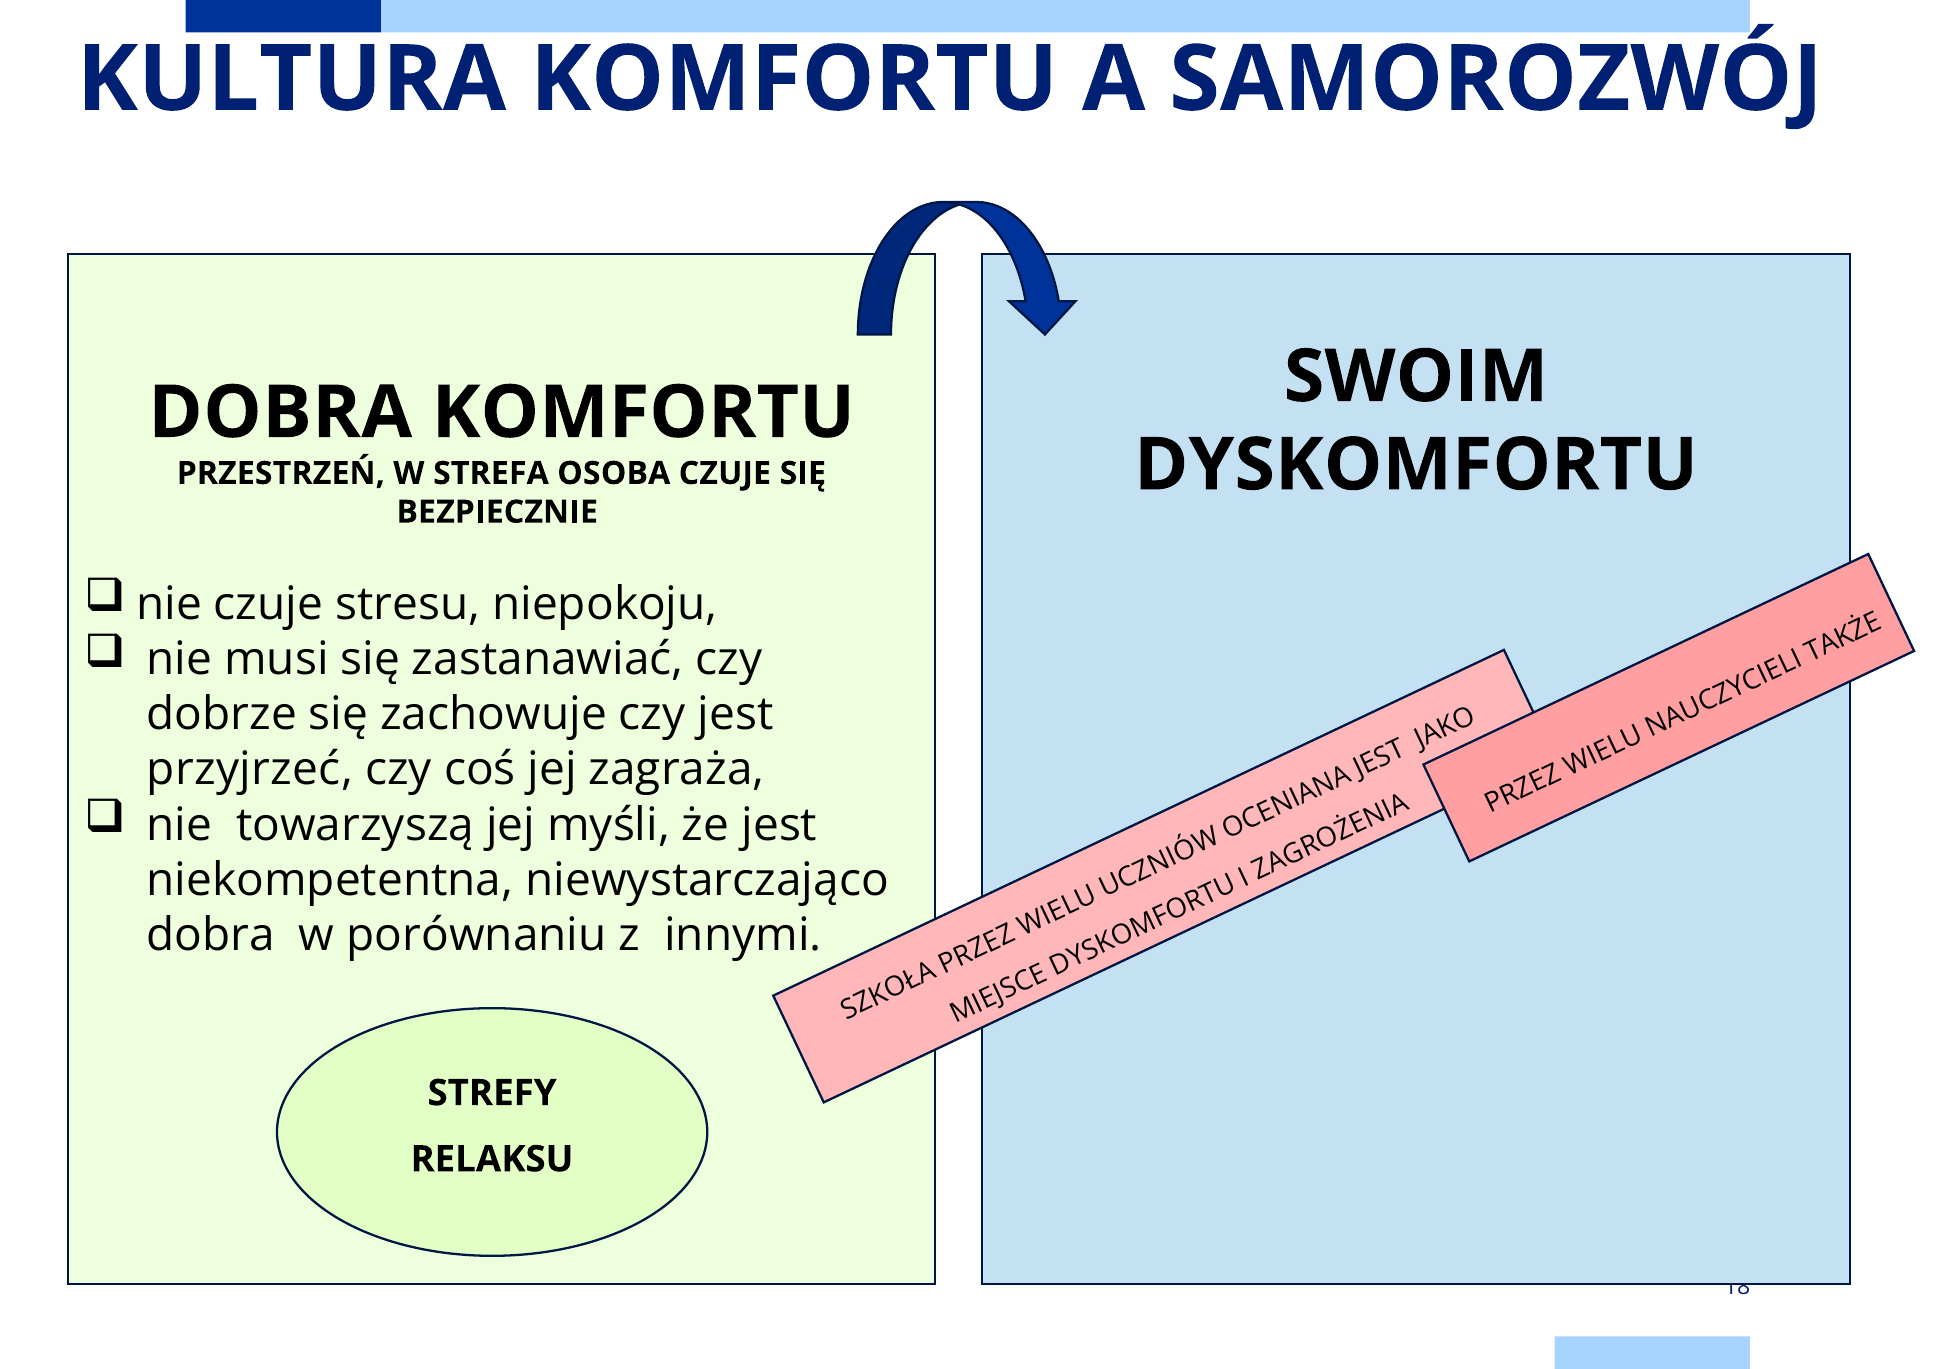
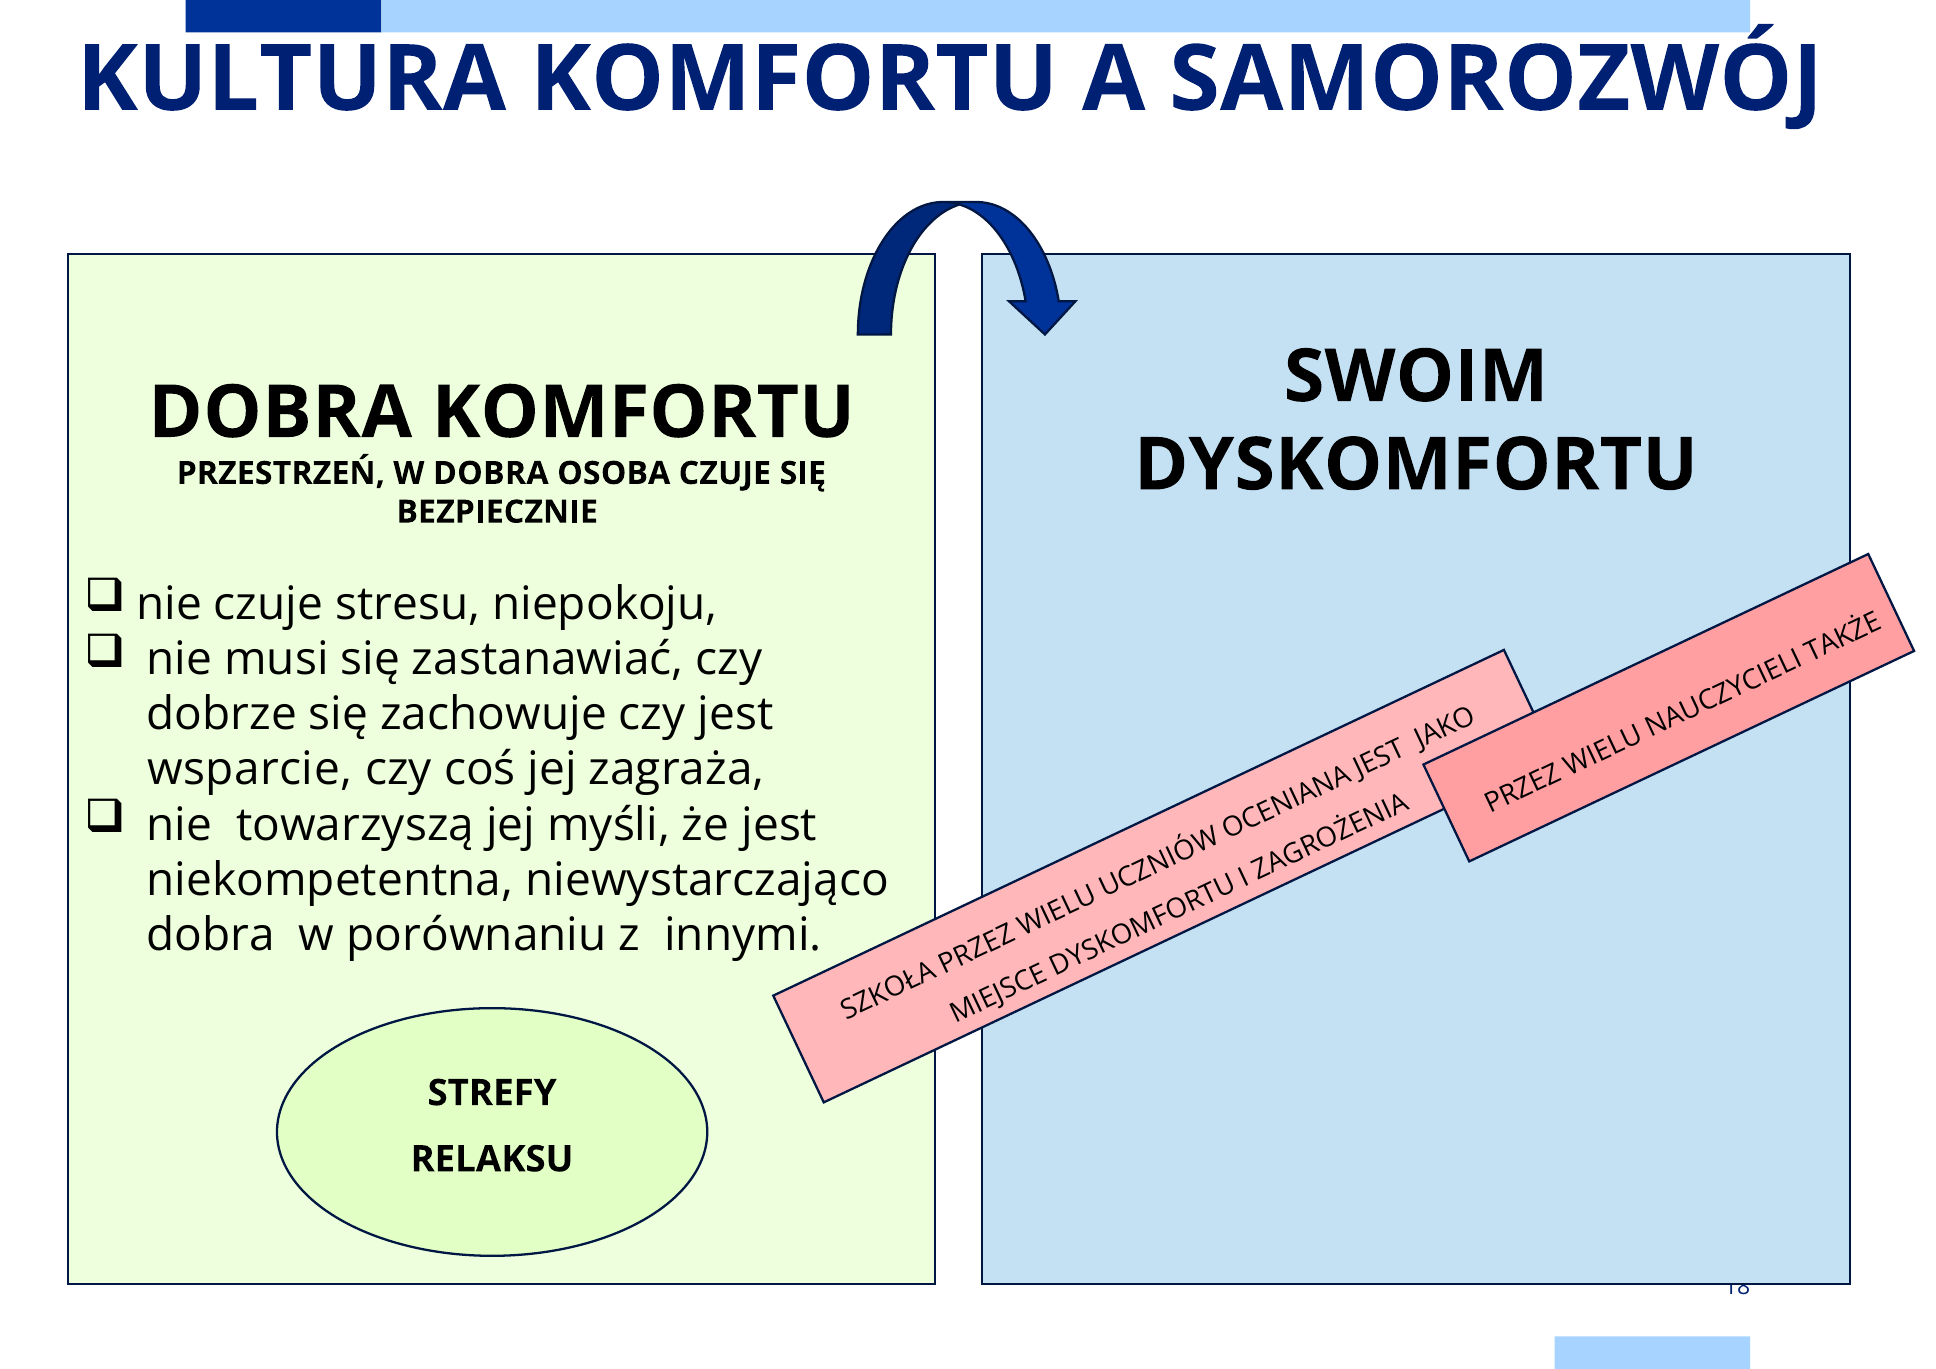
W STREFA: STREFA -> DOBRA
przyjrzeć: przyjrzeć -> wsparcie
